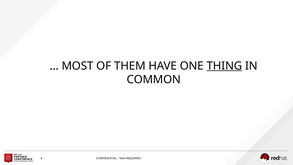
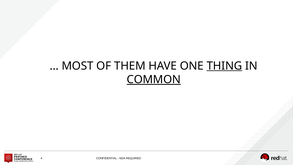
COMMON underline: none -> present
